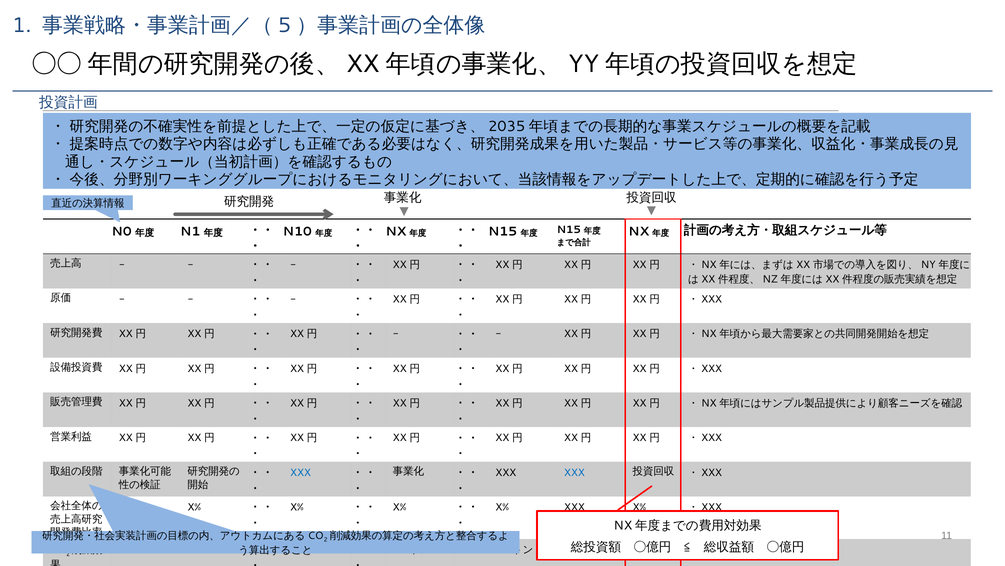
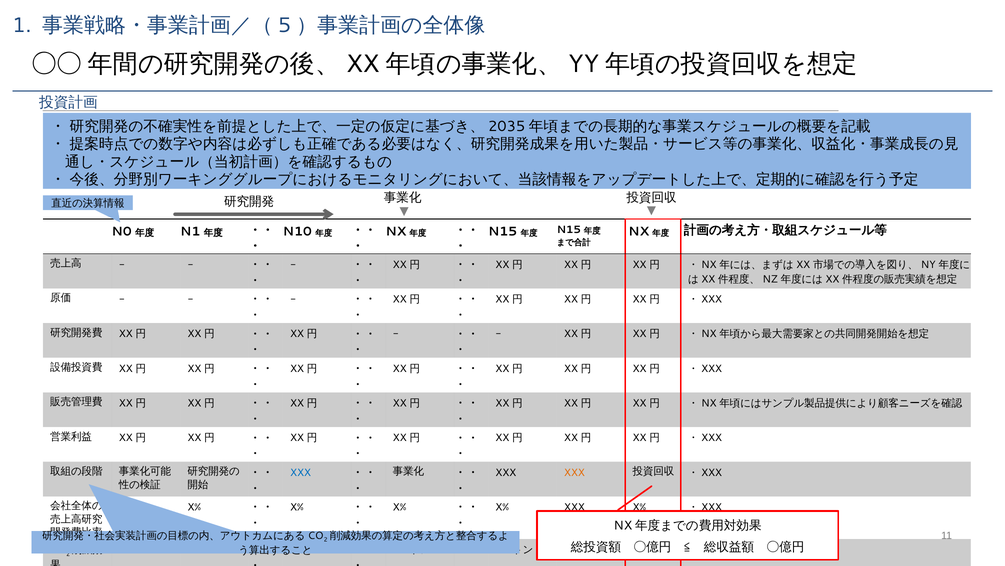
XXX at (574, 472) colour: blue -> orange
